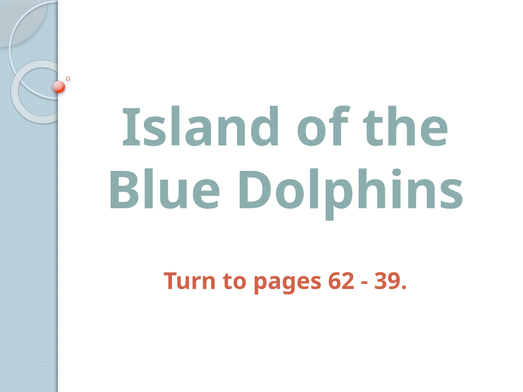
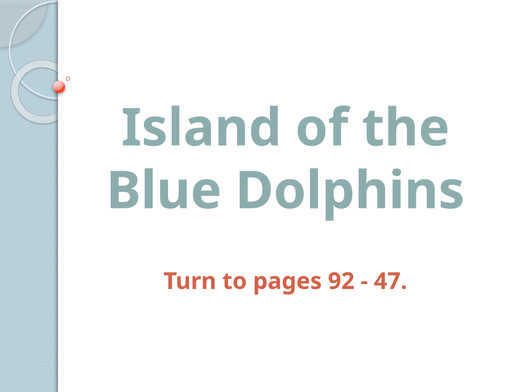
62: 62 -> 92
39: 39 -> 47
